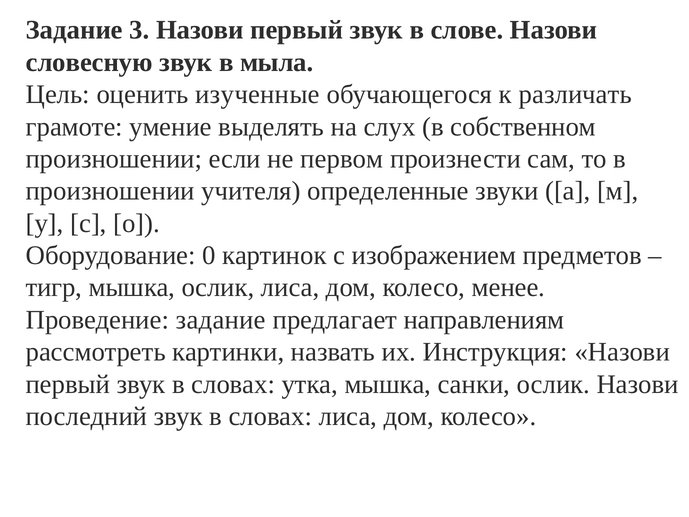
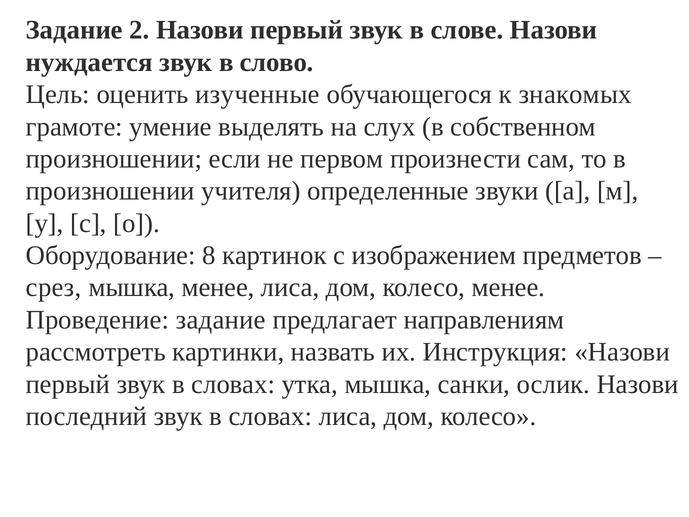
3: 3 -> 2
словесную: словесную -> нуждается
мыла: мыла -> слово
различать: различать -> знакомых
0: 0 -> 8
тигр: тигр -> срез
мышка ослик: ослик -> менее
